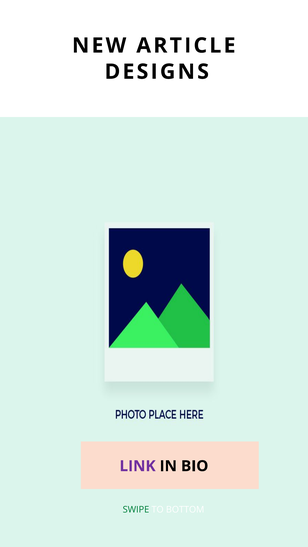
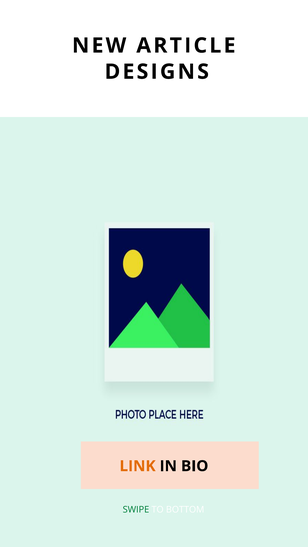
LINK colour: purple -> orange
